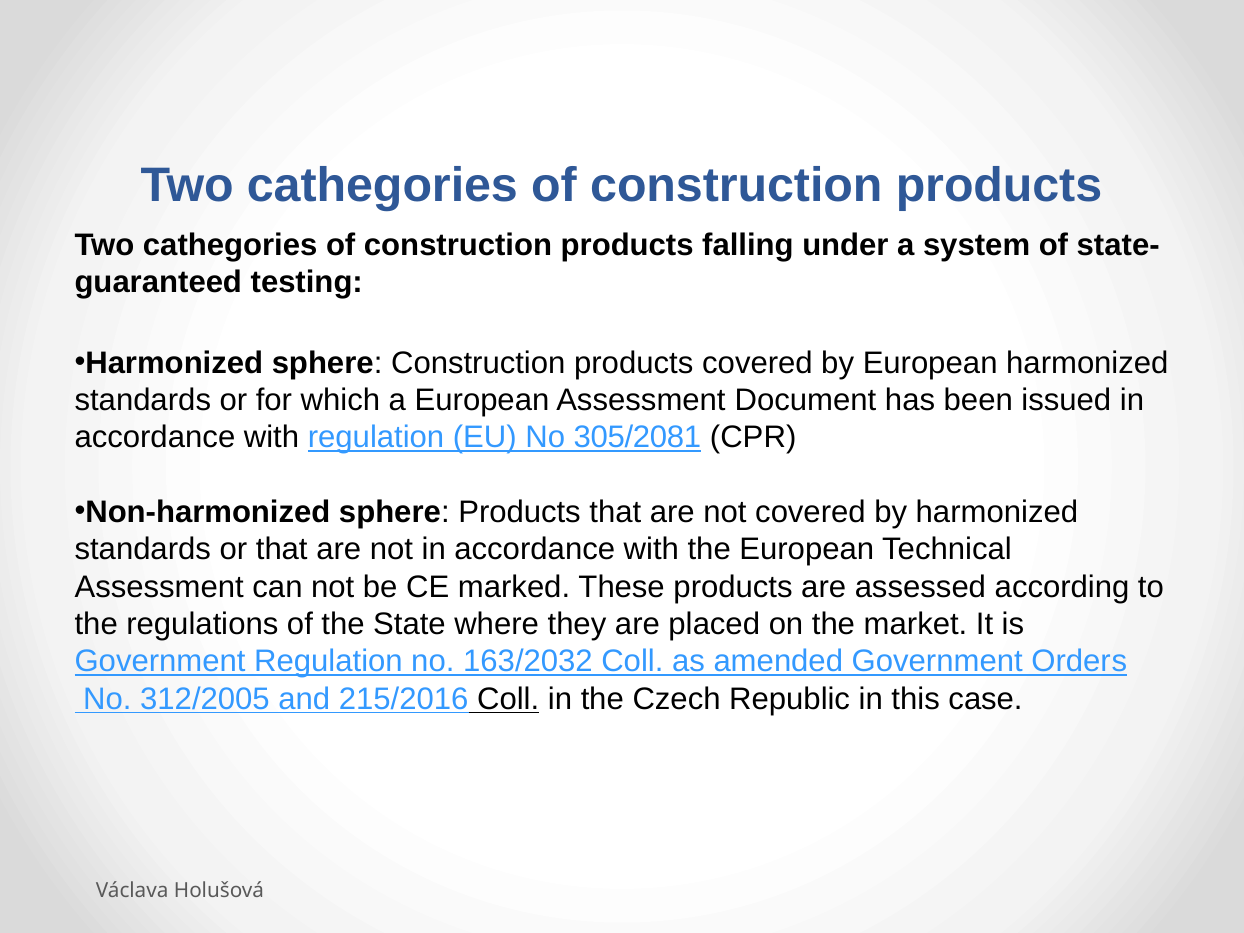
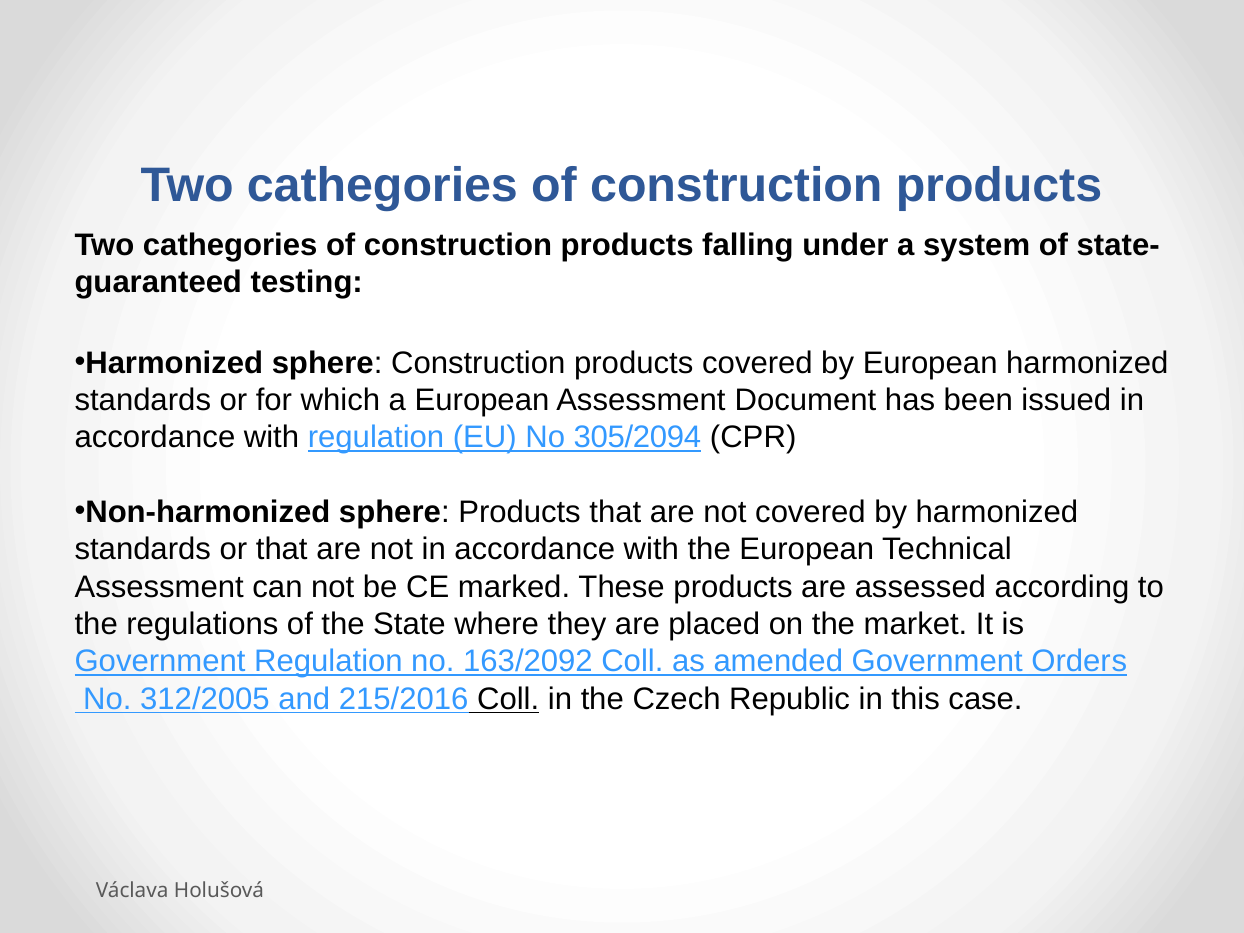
305/2081: 305/2081 -> 305/2094
163/2032: 163/2032 -> 163/2092
